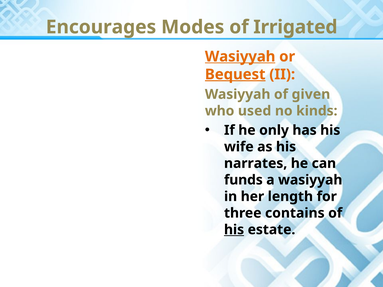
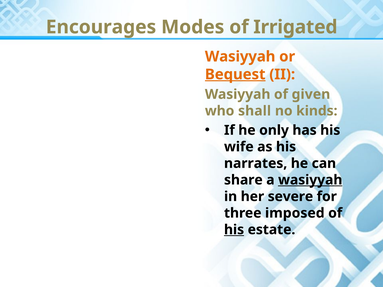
Wasiyyah at (240, 57) underline: present -> none
used: used -> shall
funds: funds -> share
wasiyyah at (310, 180) underline: none -> present
length: length -> severe
contains: contains -> imposed
